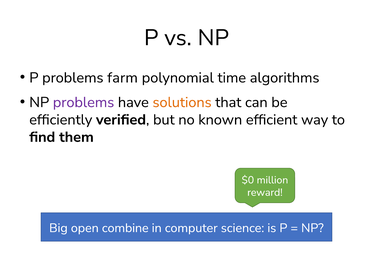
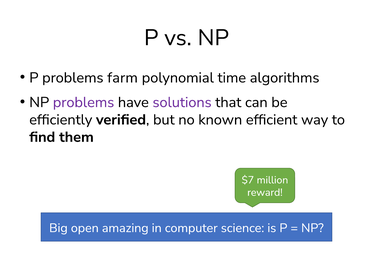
solutions colour: orange -> purple
$0: $0 -> $7
combine: combine -> amazing
